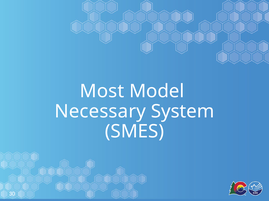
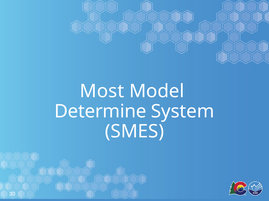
Necessary: Necessary -> Determine
